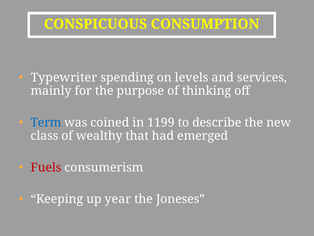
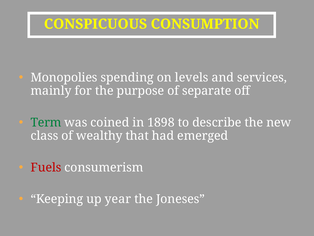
Typewriter: Typewriter -> Monopolies
thinking: thinking -> separate
Term colour: blue -> green
1199: 1199 -> 1898
